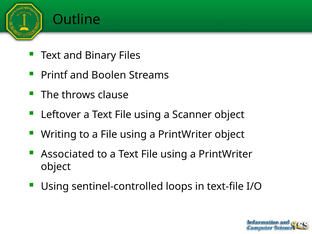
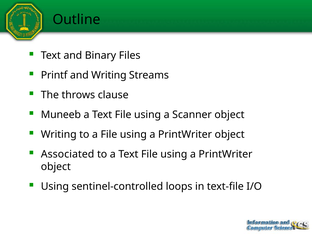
and Boolen: Boolen -> Writing
Leftover: Leftover -> Muneeb
